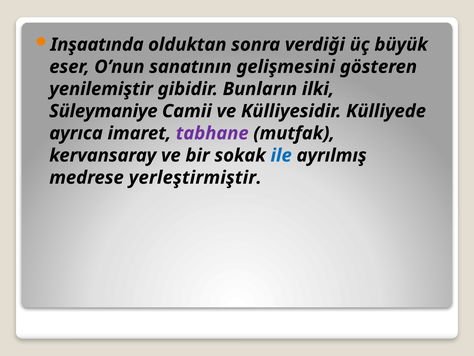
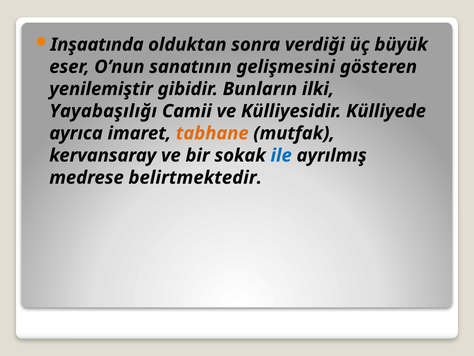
Süleymaniye: Süleymaniye -> Yayabaşılığı
tabhane colour: purple -> orange
yerleştirmiştir: yerleştirmiştir -> belirtmektedir
